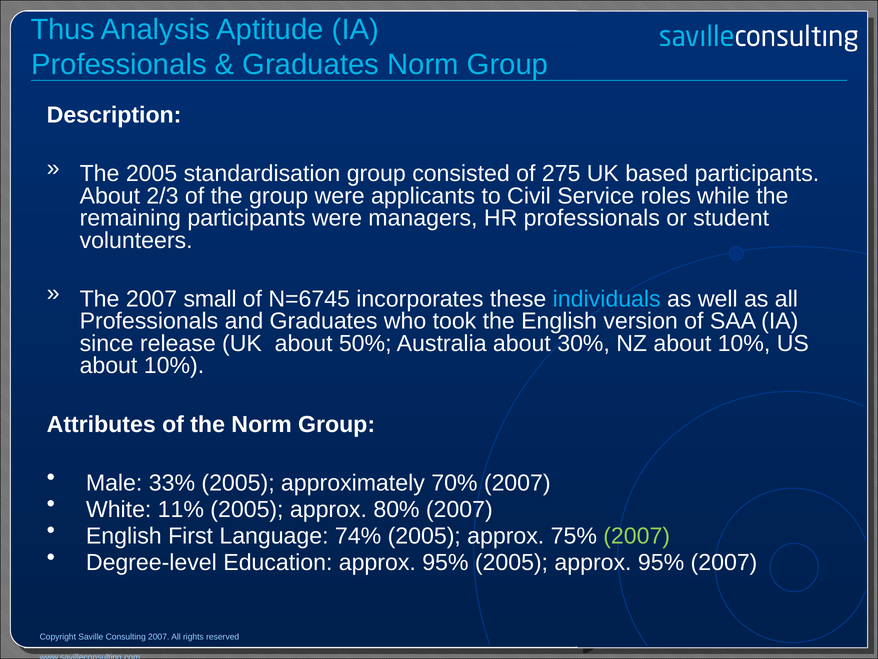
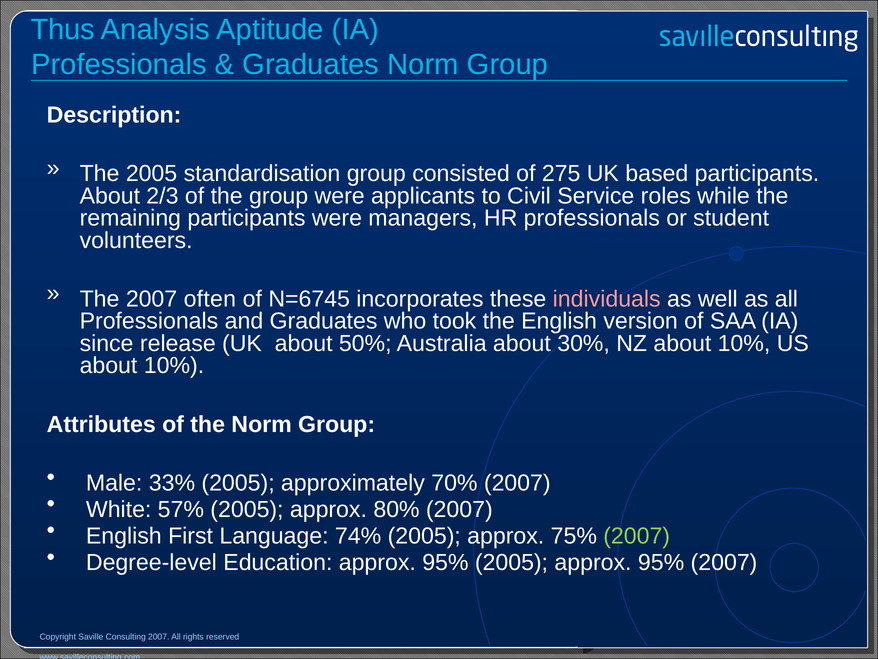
small: small -> often
individuals colour: light blue -> pink
11%: 11% -> 57%
